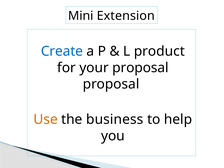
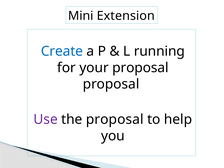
product: product -> running
Use colour: orange -> purple
the business: business -> proposal
